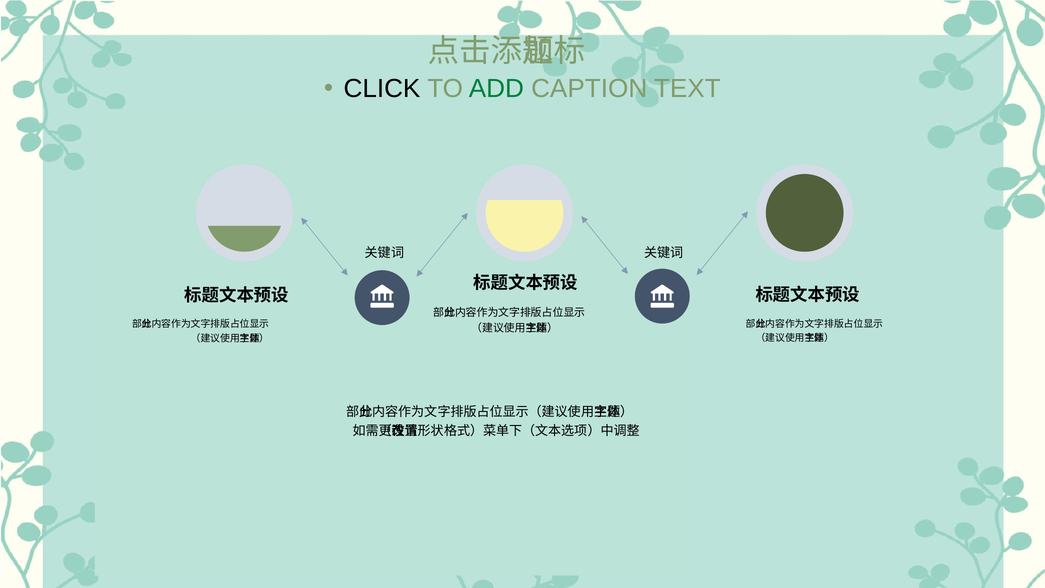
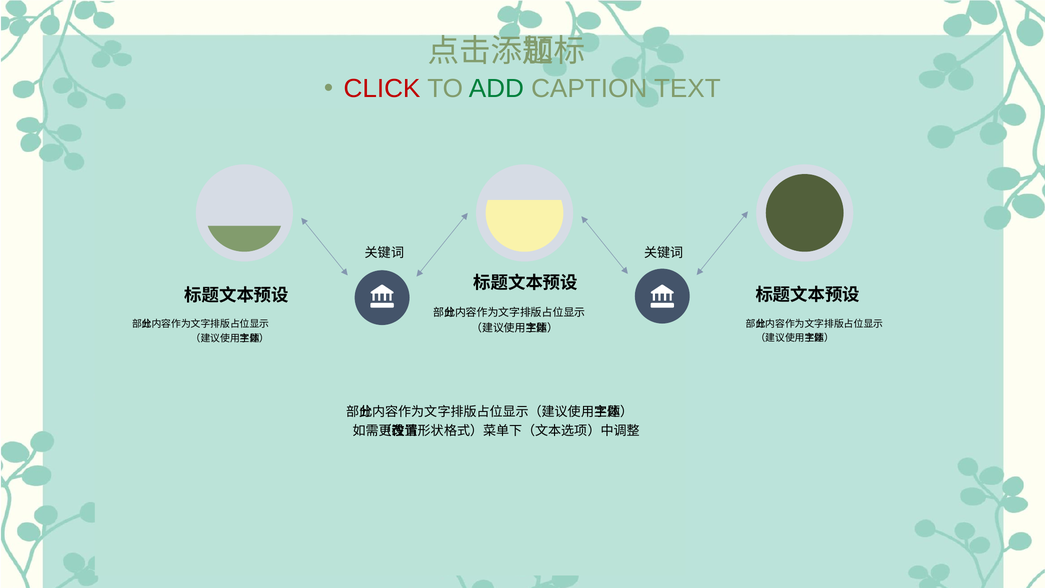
CLICK colour: black -> red
